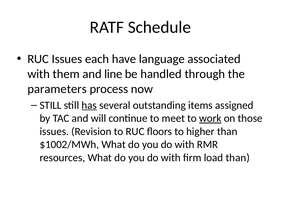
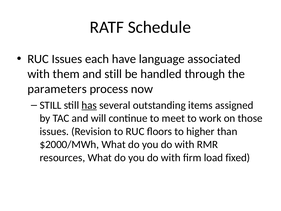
and line: line -> still
work underline: present -> none
$1002/MWh: $1002/MWh -> $2000/MWh
load than: than -> fixed
